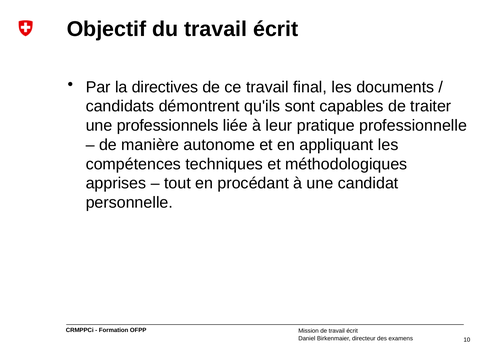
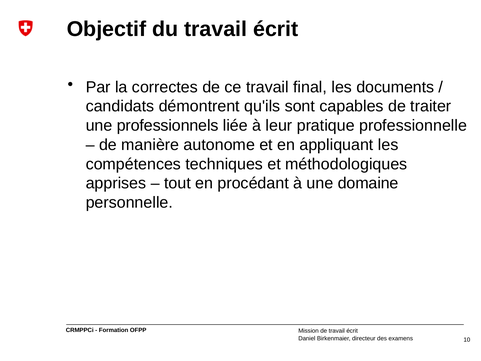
directives: directives -> correctes
candidat: candidat -> domaine
